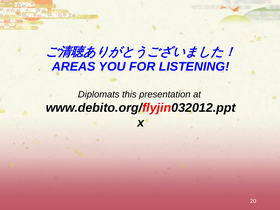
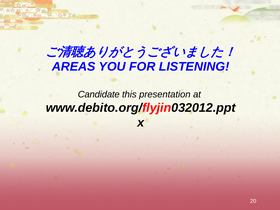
Diplomats: Diplomats -> Candidate
